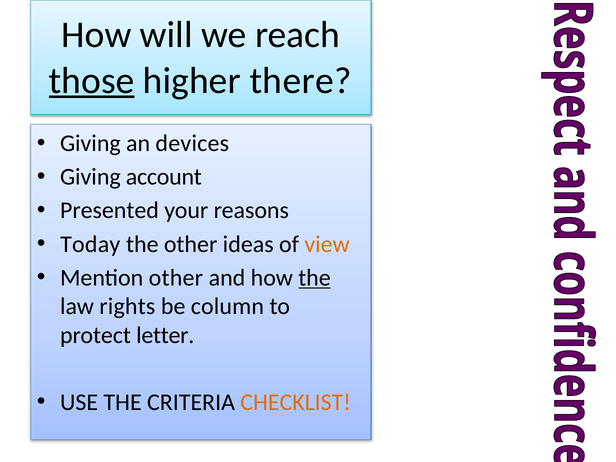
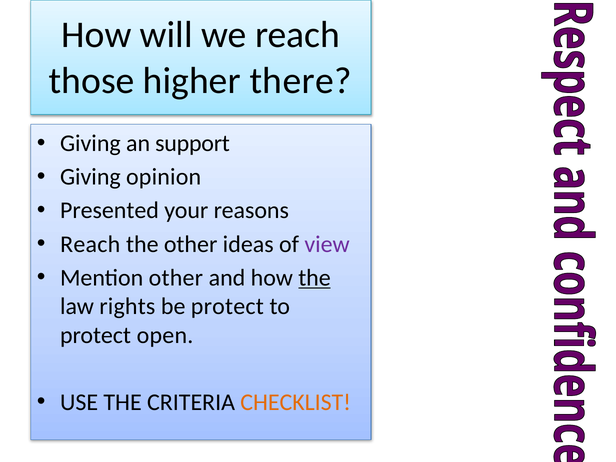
those underline: present -> none
devices: devices -> support
account: account -> opinion
Today at (90, 244): Today -> Reach
view colour: orange -> purple
be column: column -> protect
letter: letter -> open
